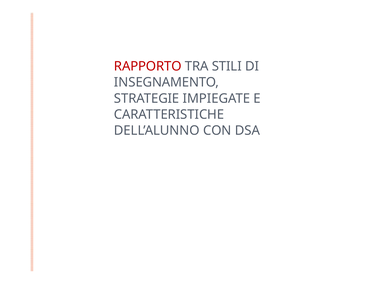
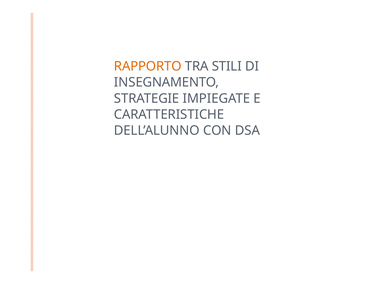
RAPPORTO colour: red -> orange
